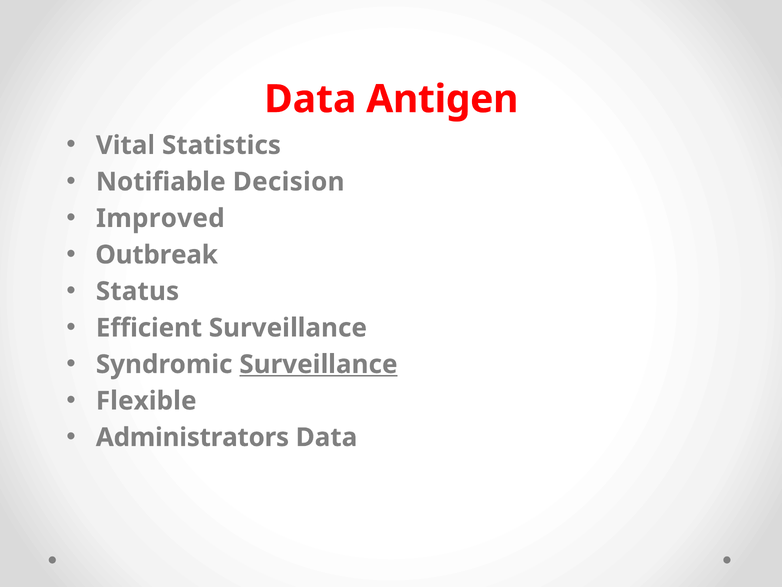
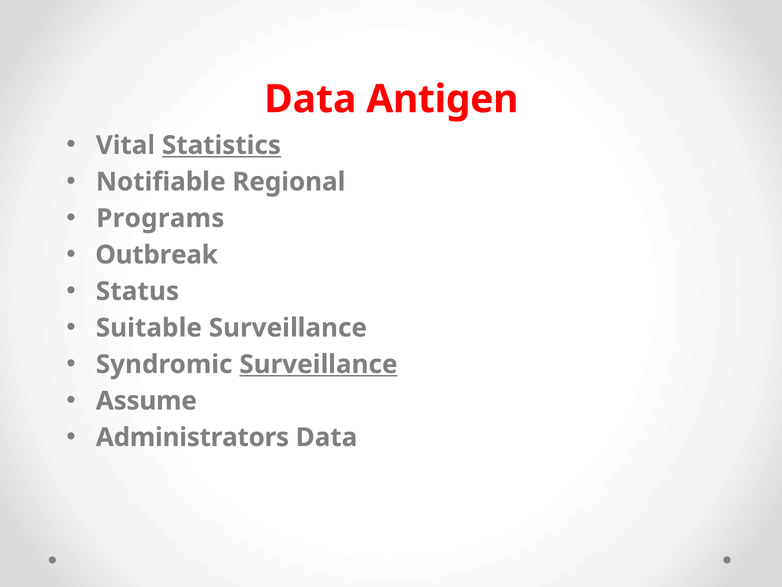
Statistics underline: none -> present
Decision: Decision -> Regional
Improved: Improved -> Programs
Efficient: Efficient -> Suitable
Flexible: Flexible -> Assume
